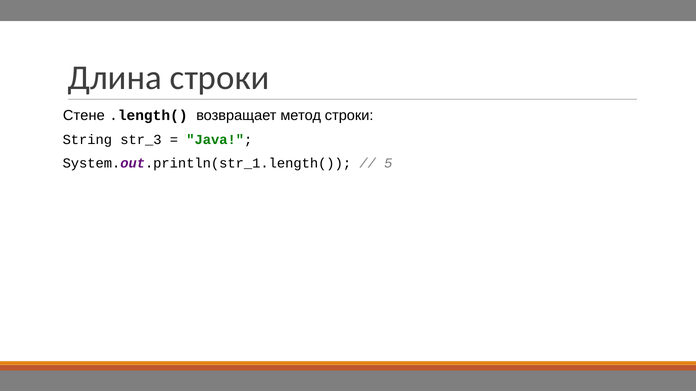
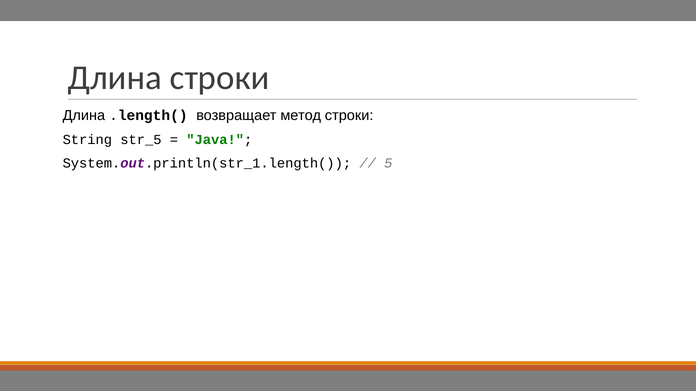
Стене at (84, 116): Стене -> Длина
str_3: str_3 -> str_5
